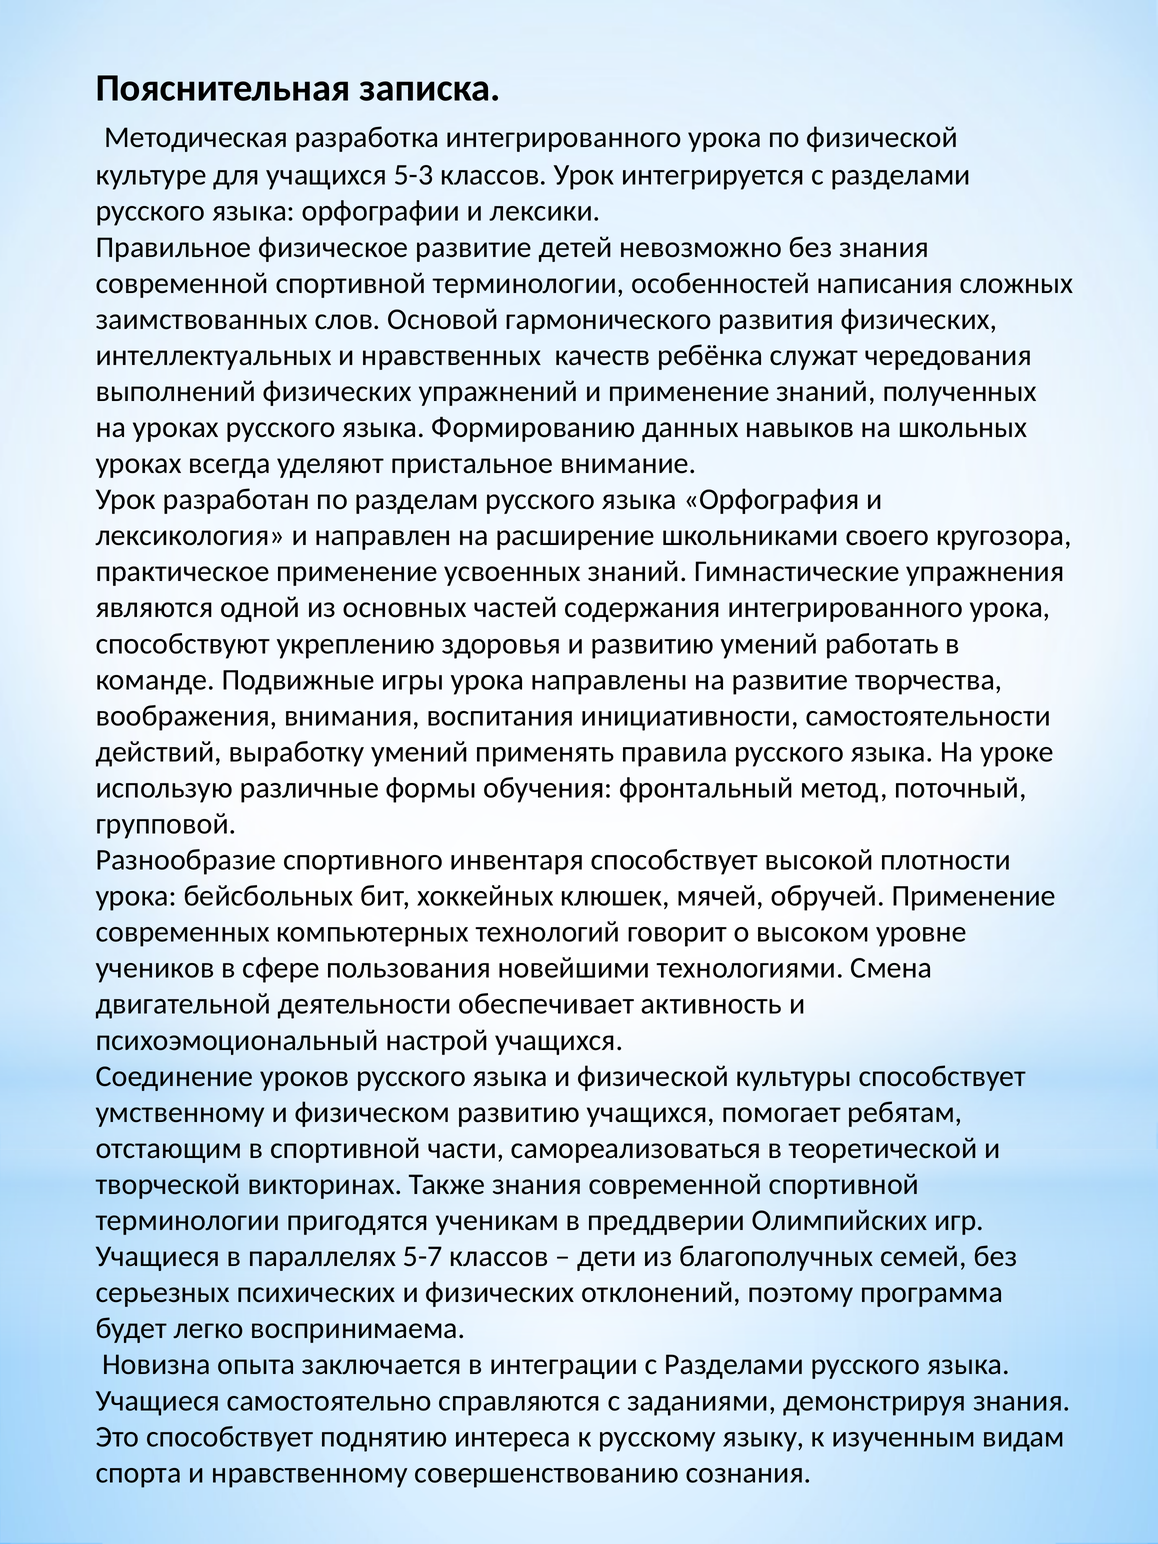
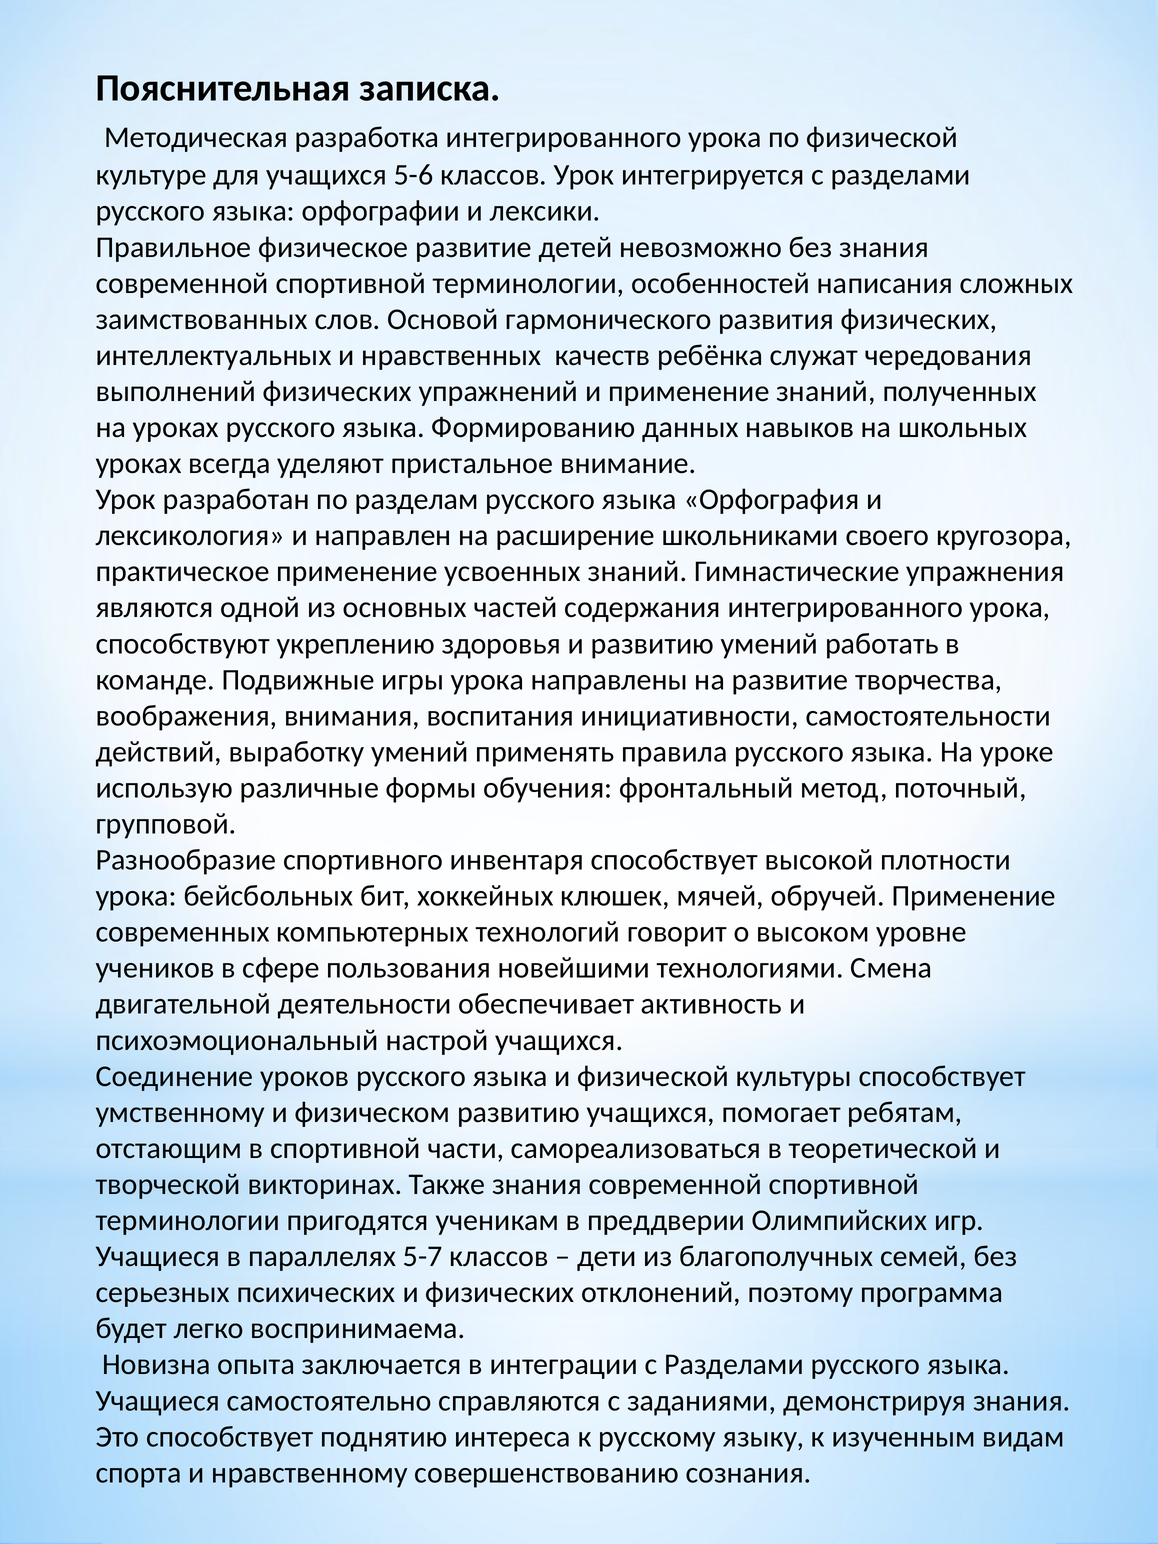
5-3: 5-3 -> 5-6
